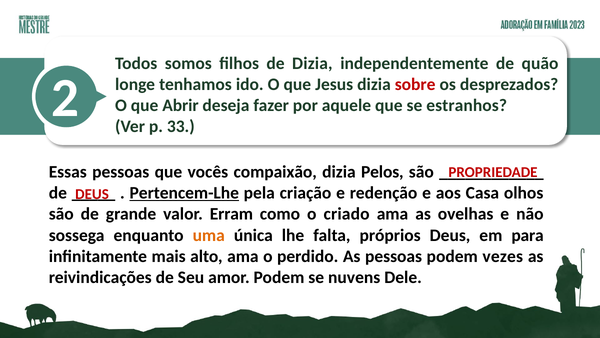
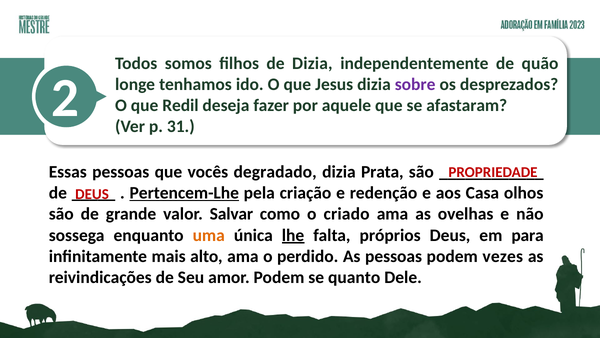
sobre colour: red -> purple
Abrir: Abrir -> Redil
estranhos: estranhos -> afastaram
33: 33 -> 31
compaixão: compaixão -> degradado
Pelos: Pelos -> Prata
Erram: Erram -> Salvar
lhe underline: none -> present
nuvens: nuvens -> quanto
